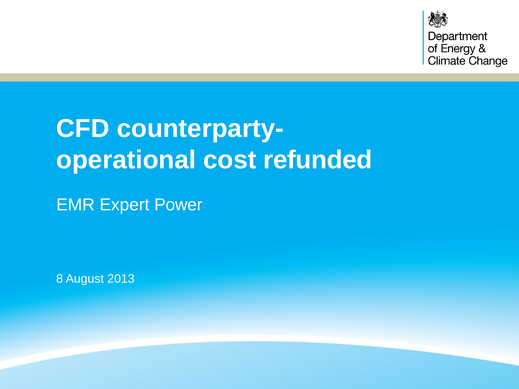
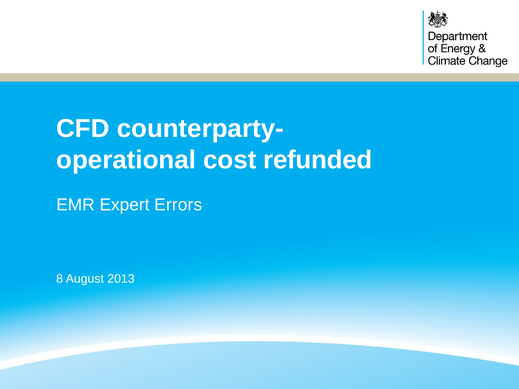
Power: Power -> Errors
